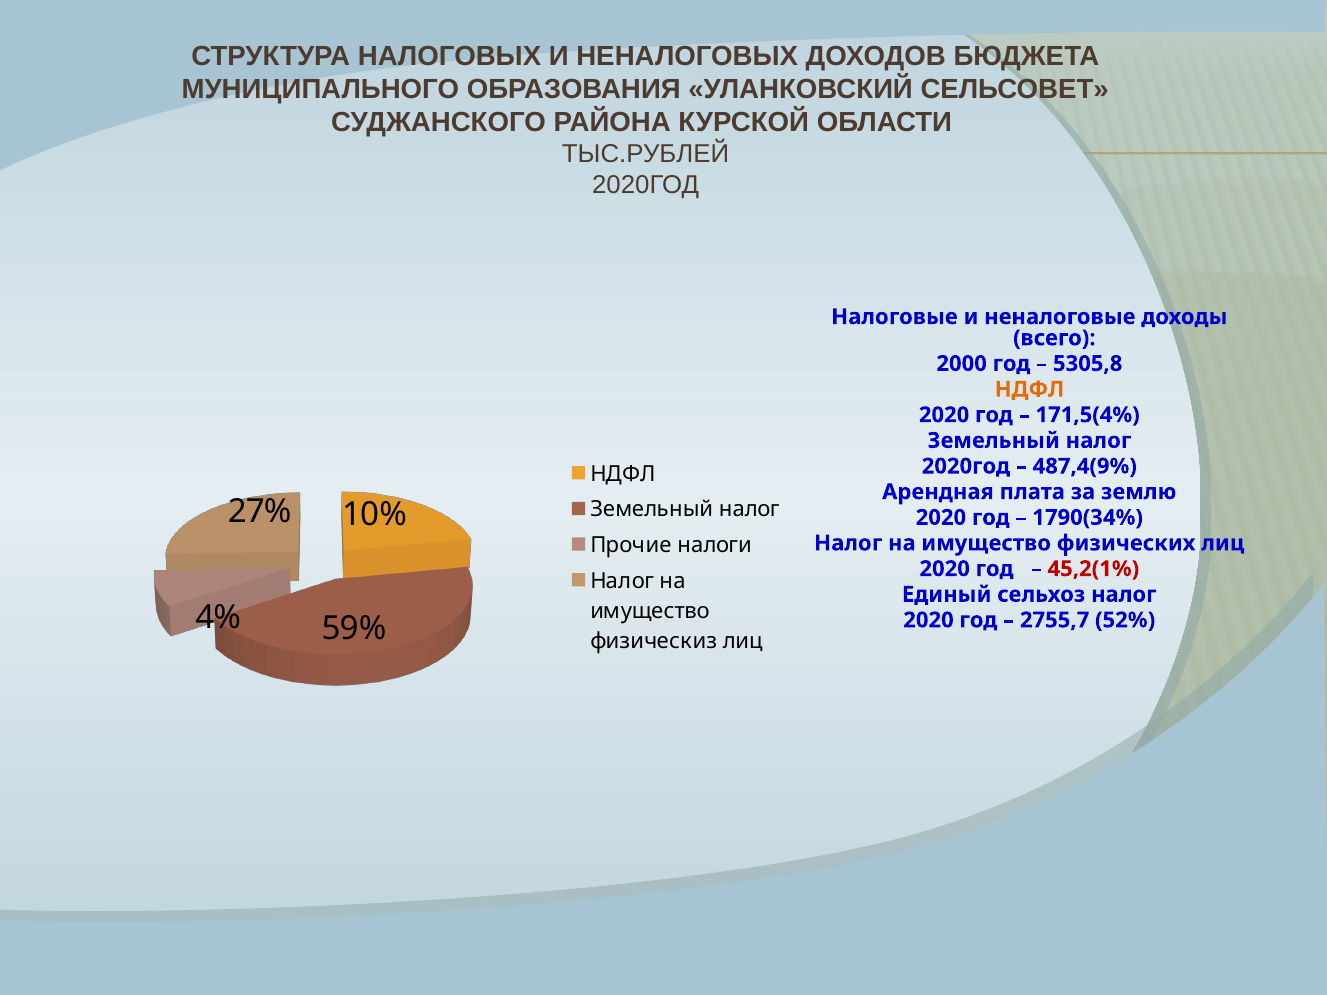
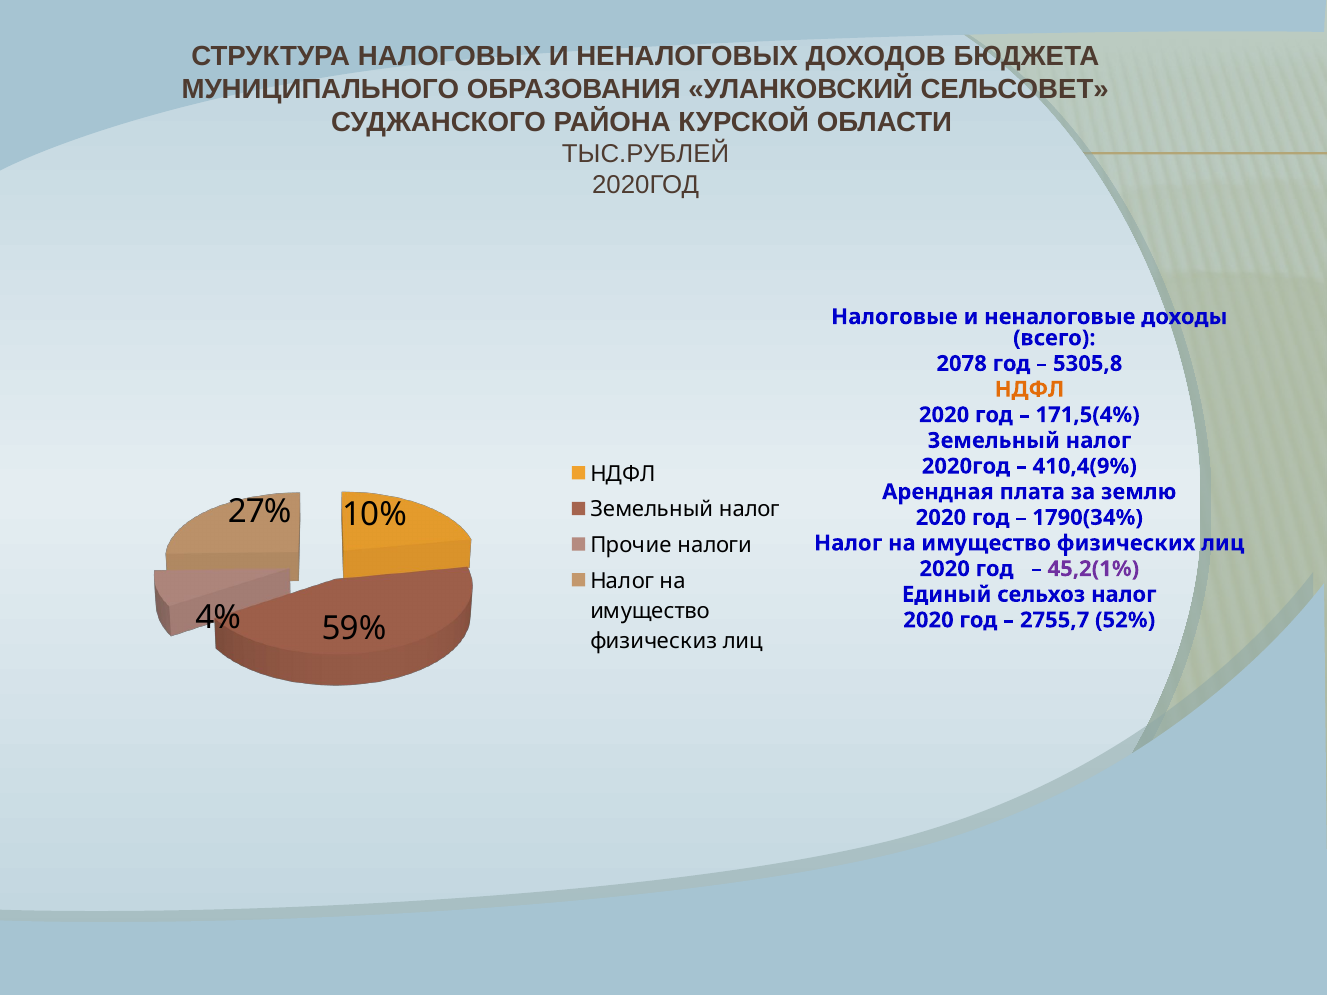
2000: 2000 -> 2078
487,4(9%: 487,4(9% -> 410,4(9%
45,2(1% colour: red -> purple
